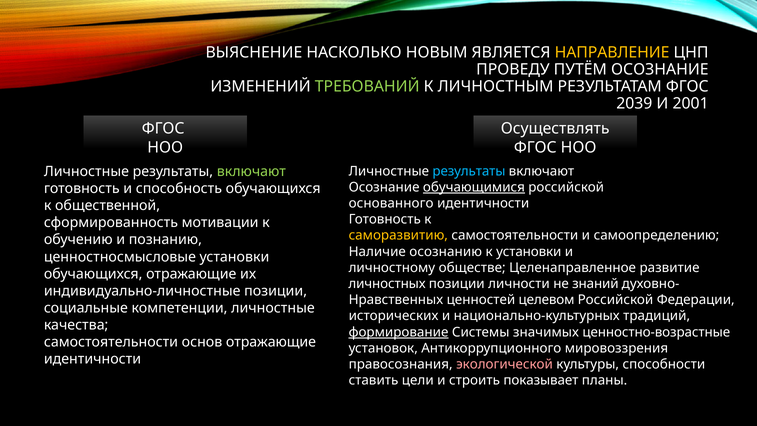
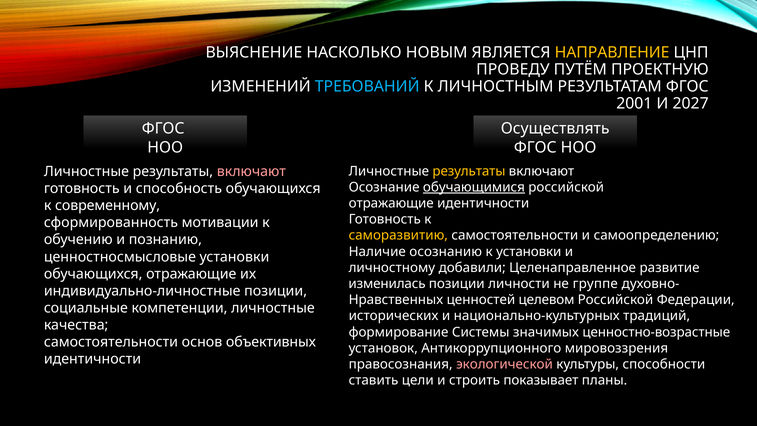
ПУТЁМ ОСОЗНАНИЕ: ОСОЗНАНИЕ -> ПРОЕКТНУЮ
ТРЕБОВАНИЙ colour: light green -> light blue
2039: 2039 -> 2001
2001: 2001 -> 2027
результаты at (469, 171) colour: light blue -> yellow
включают at (251, 172) colour: light green -> pink
основанного at (391, 203): основанного -> отражающие
общественной: общественной -> современному
обществе: обществе -> добавили
личностных: личностных -> изменилась
знаний: знаний -> группе
формирование underline: present -> none
основ отражающие: отражающие -> объективных
